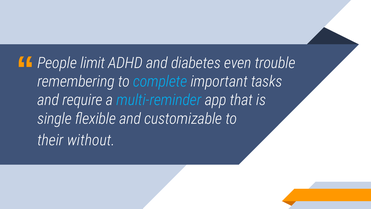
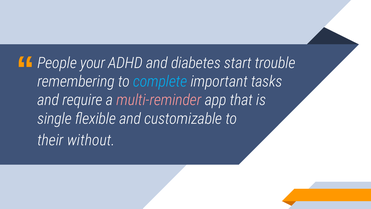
limit: limit -> your
even: even -> start
multi-reminder colour: light blue -> pink
